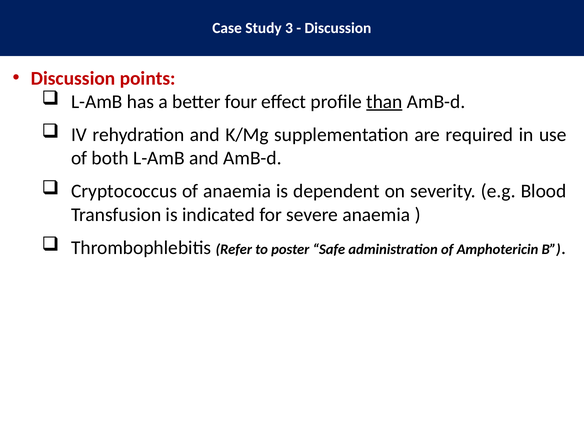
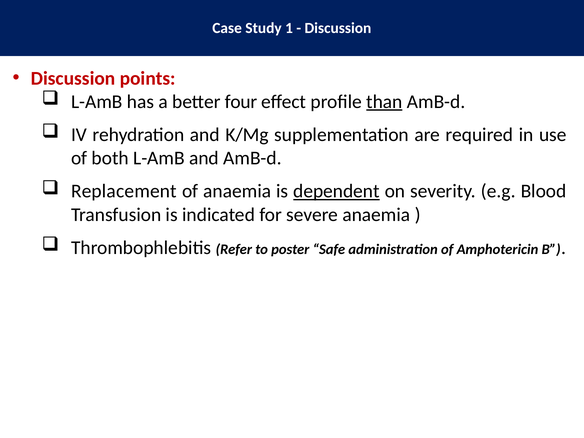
3: 3 -> 1
Cryptococcus: Cryptococcus -> Replacement
dependent underline: none -> present
